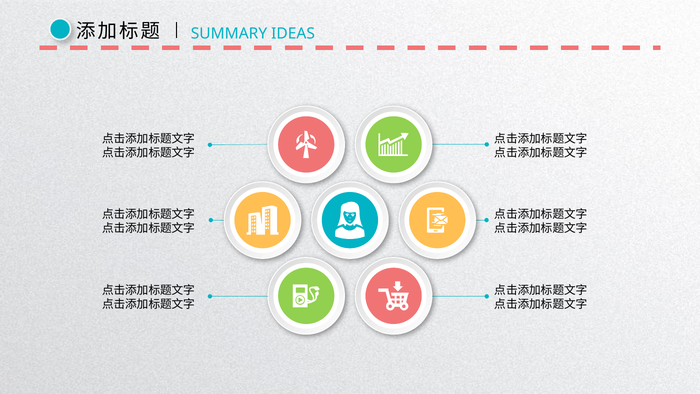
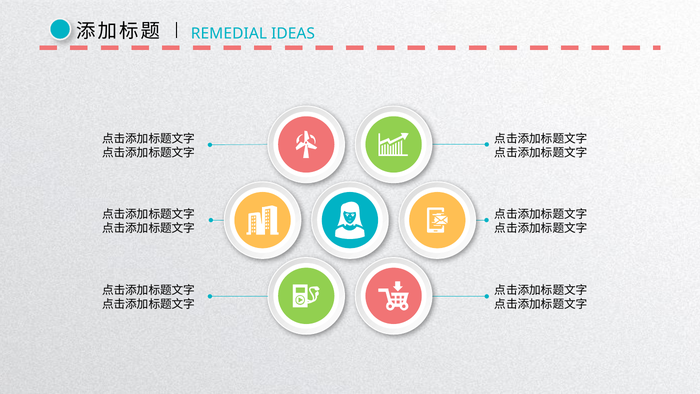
SUMMARY: SUMMARY -> REMEDIAL
